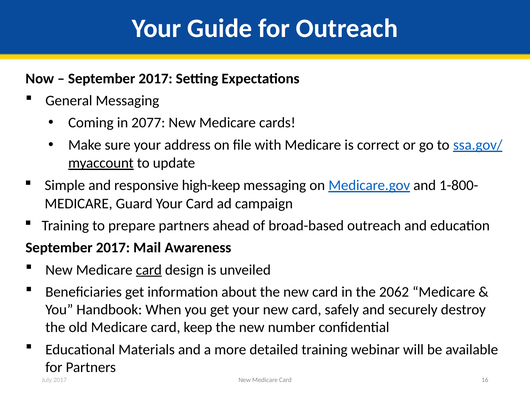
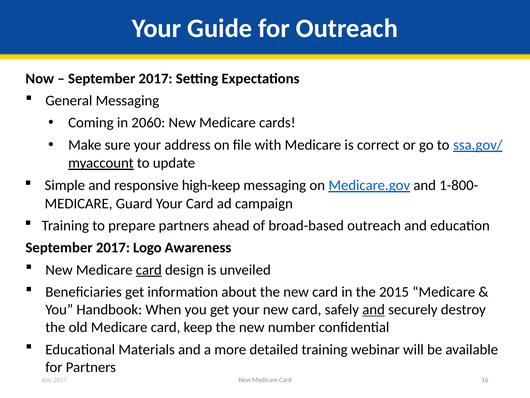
2077: 2077 -> 2060
Mail: Mail -> Logo
2062: 2062 -> 2015
and at (374, 309) underline: none -> present
